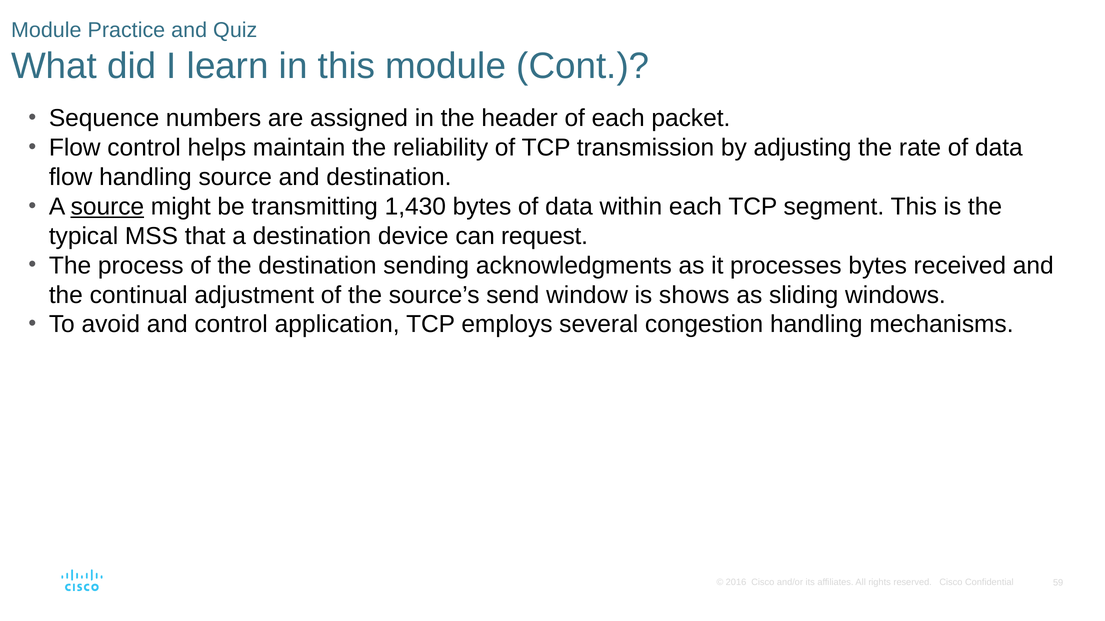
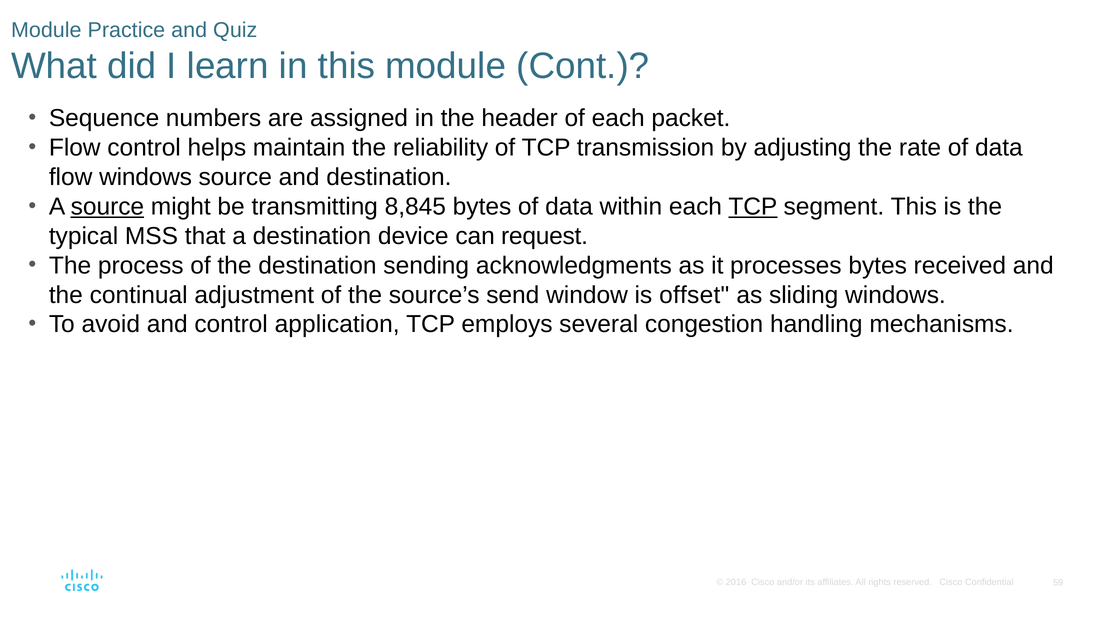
flow handling: handling -> windows
1,430: 1,430 -> 8,845
TCP at (753, 207) underline: none -> present
shows: shows -> offsetʺ
